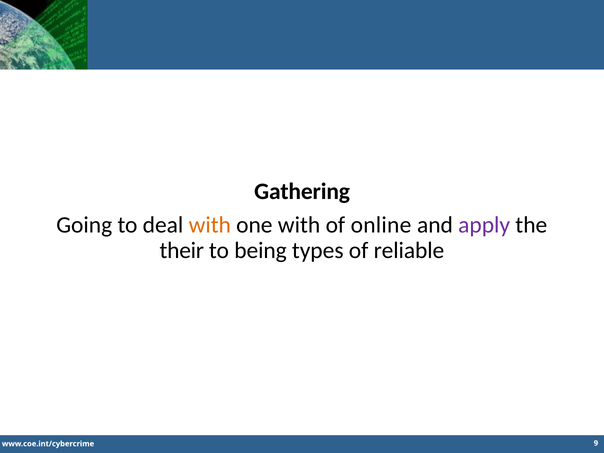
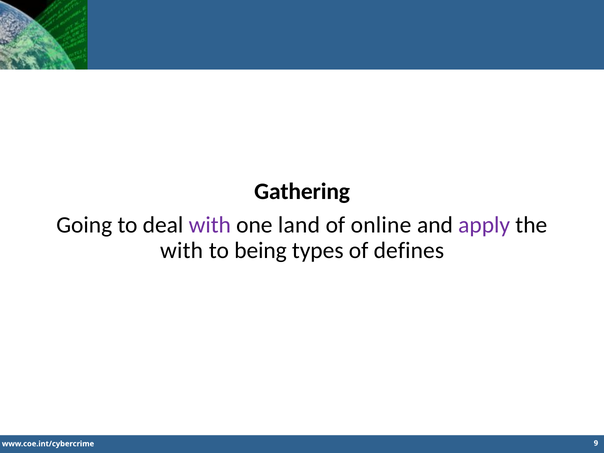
with at (210, 225) colour: orange -> purple
one with: with -> land
their at (182, 251): their -> with
reliable: reliable -> defines
